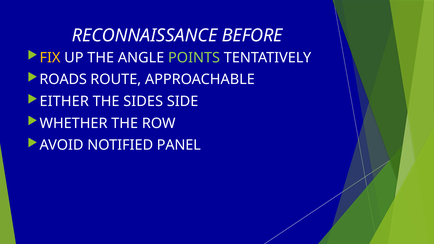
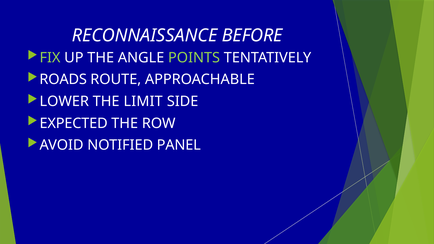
FIX colour: yellow -> light green
EITHER: EITHER -> LOWER
SIDES: SIDES -> LIMIT
WHETHER: WHETHER -> EXPECTED
